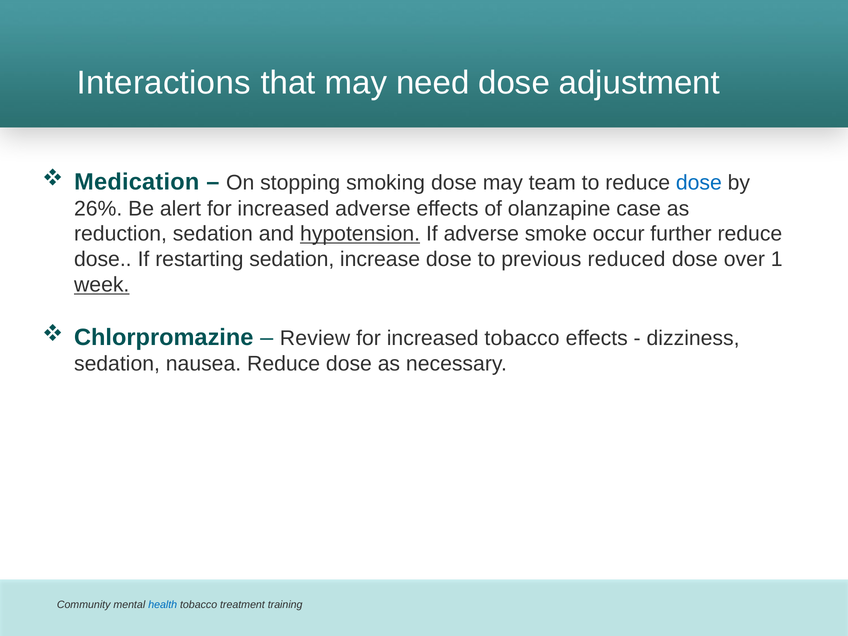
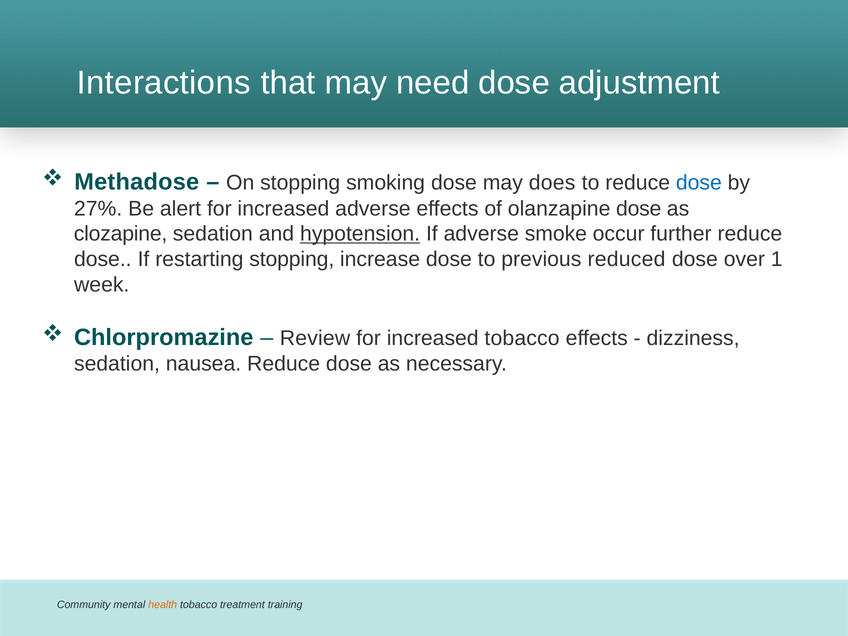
Medication: Medication -> Methadose
team: team -> does
26%: 26% -> 27%
olanzapine case: case -> dose
reduction: reduction -> clozapine
restarting sedation: sedation -> stopping
week underline: present -> none
health colour: blue -> orange
